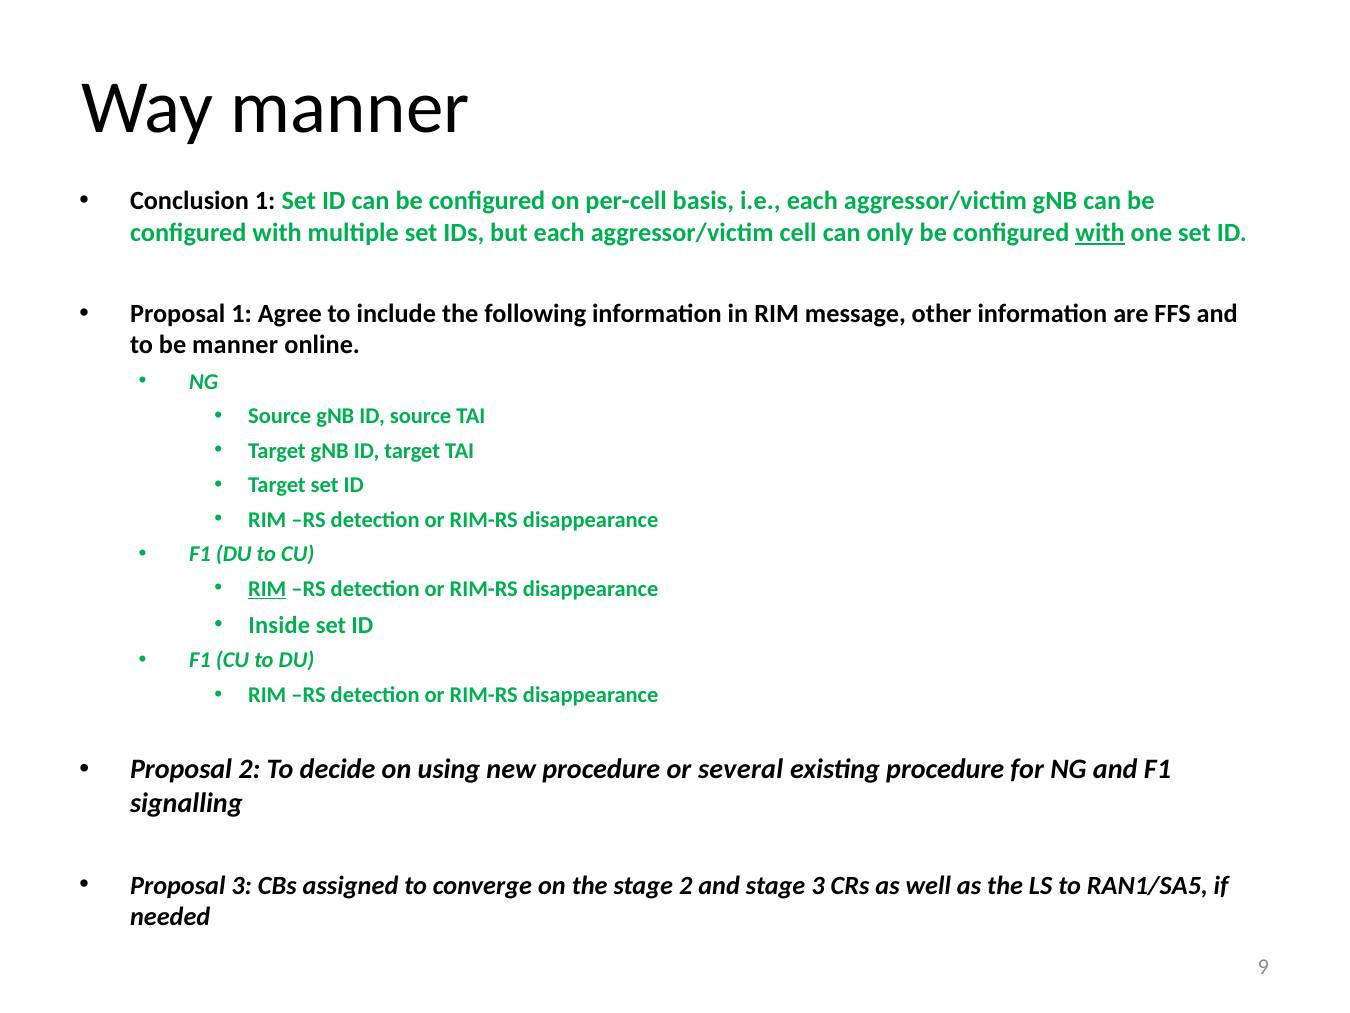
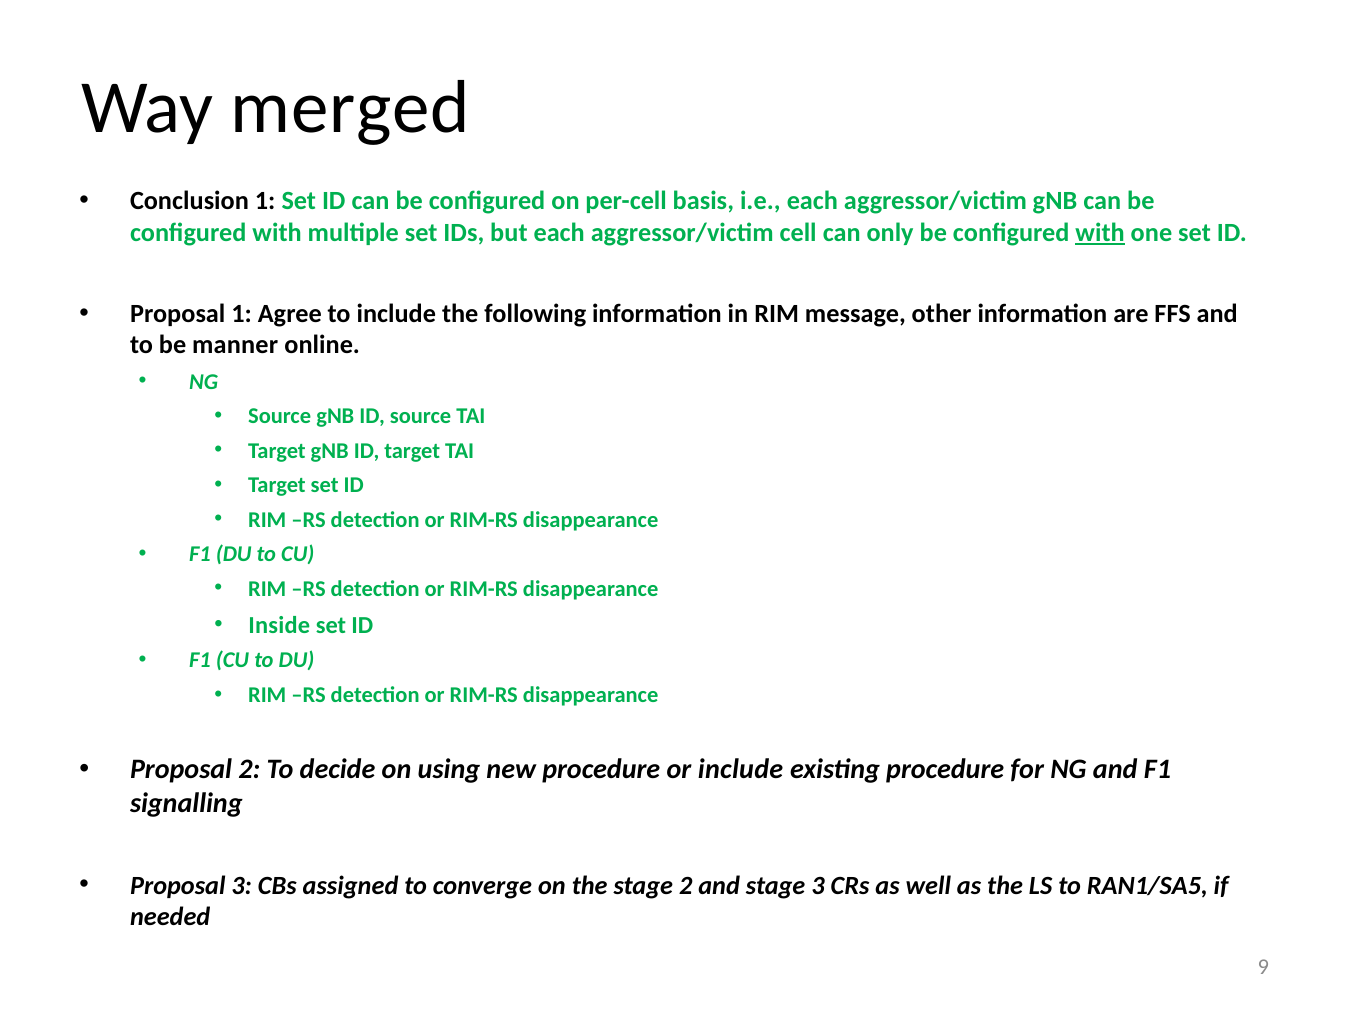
Way manner: manner -> merged
RIM at (267, 588) underline: present -> none
or several: several -> include
